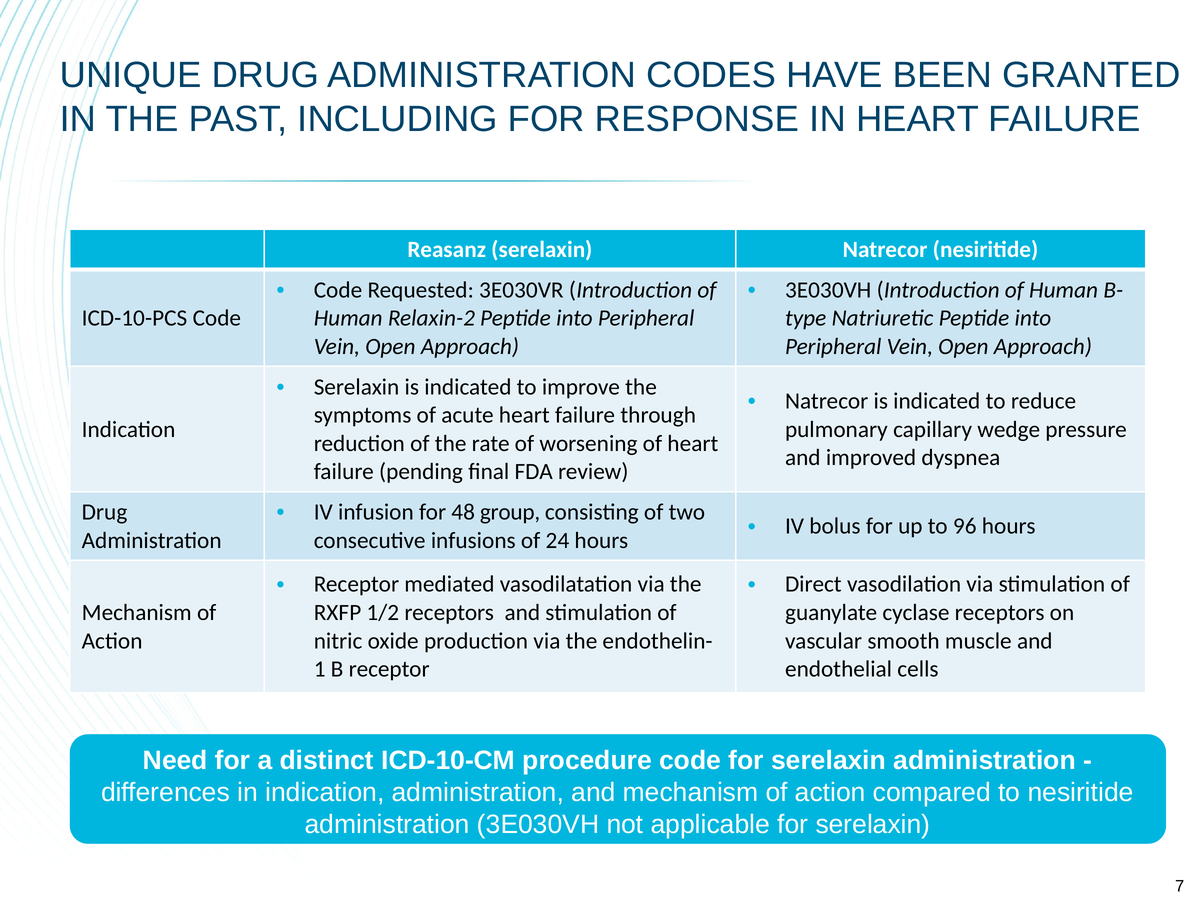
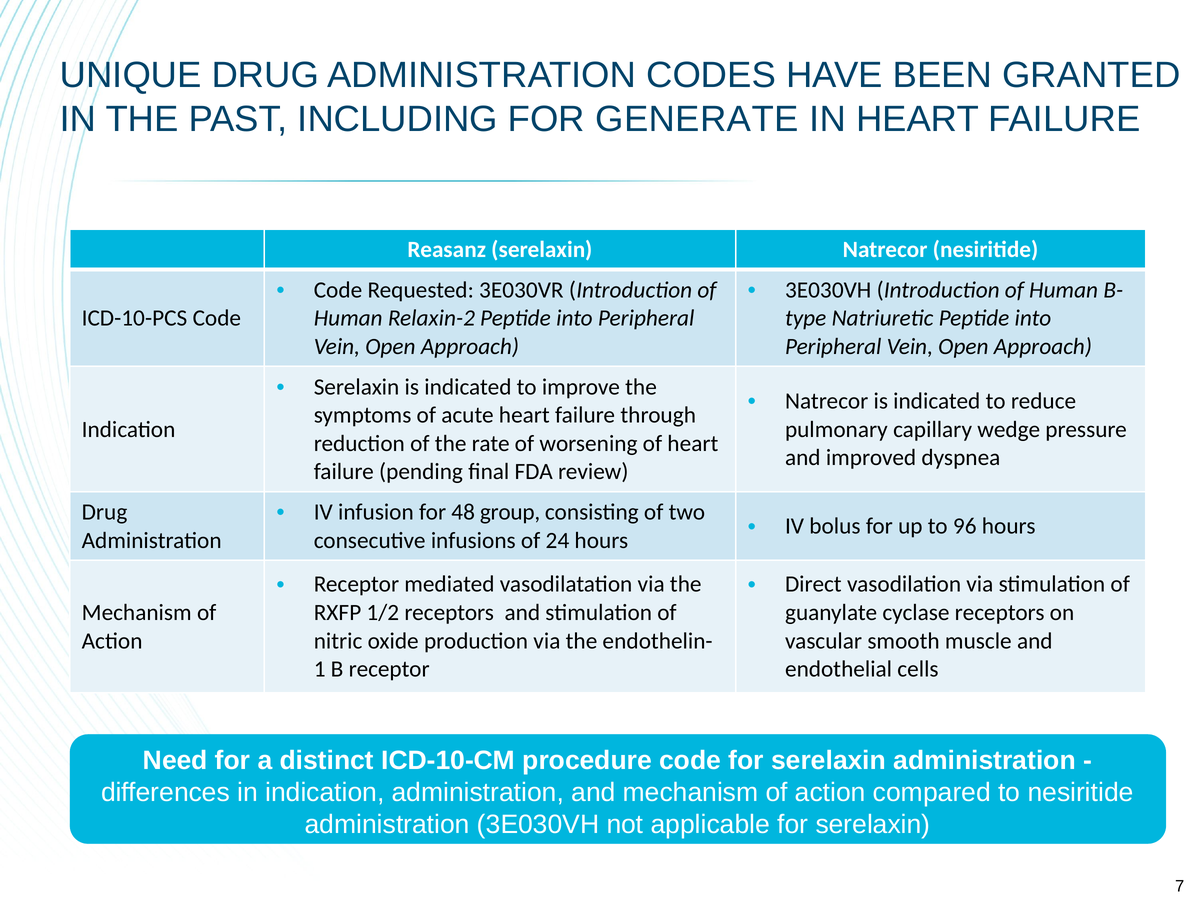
RESPONSE: RESPONSE -> GENERATE
